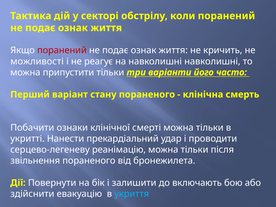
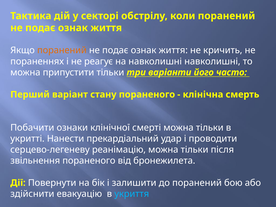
поранений at (62, 50) colour: red -> orange
можливості: можливості -> пораненнях
до включають: включають -> поранений
